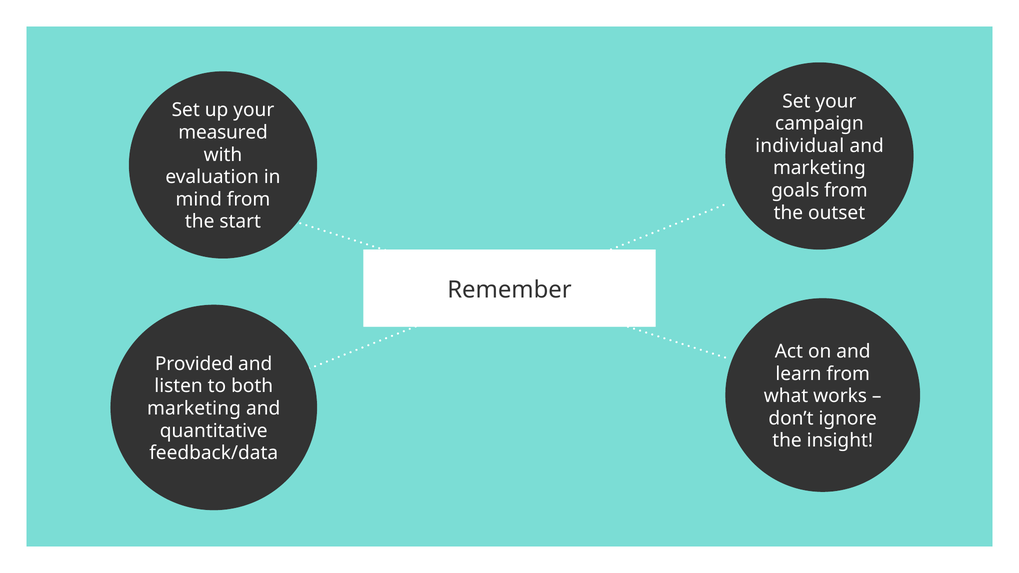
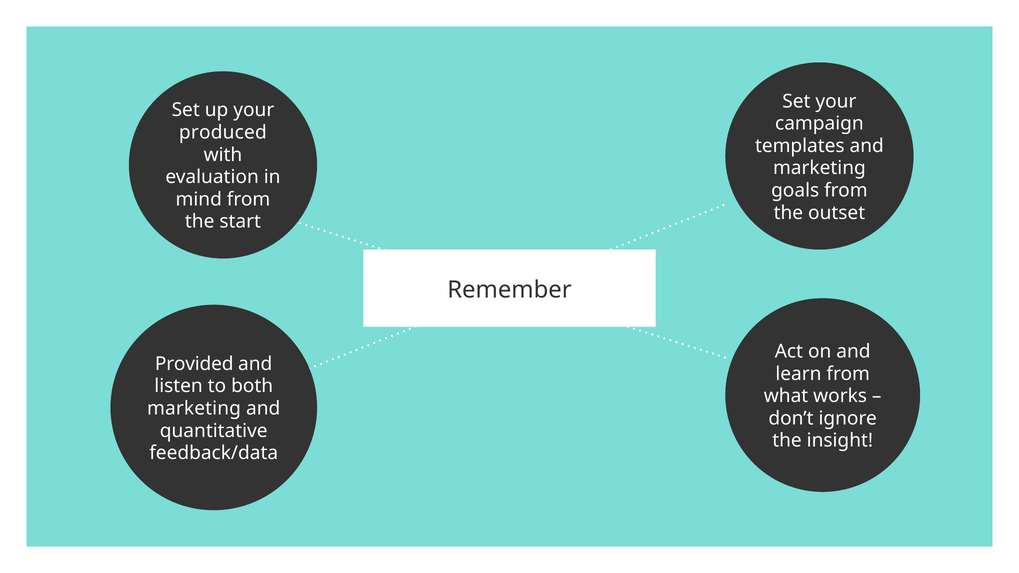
measured: measured -> produced
individual: individual -> templates
